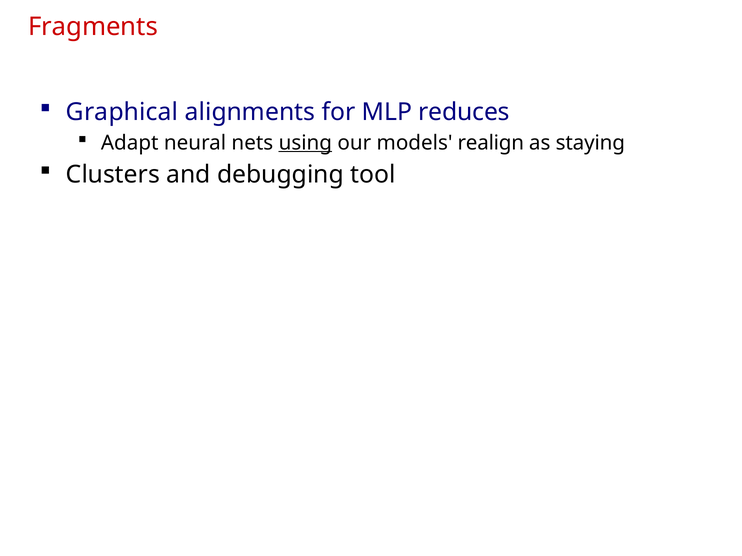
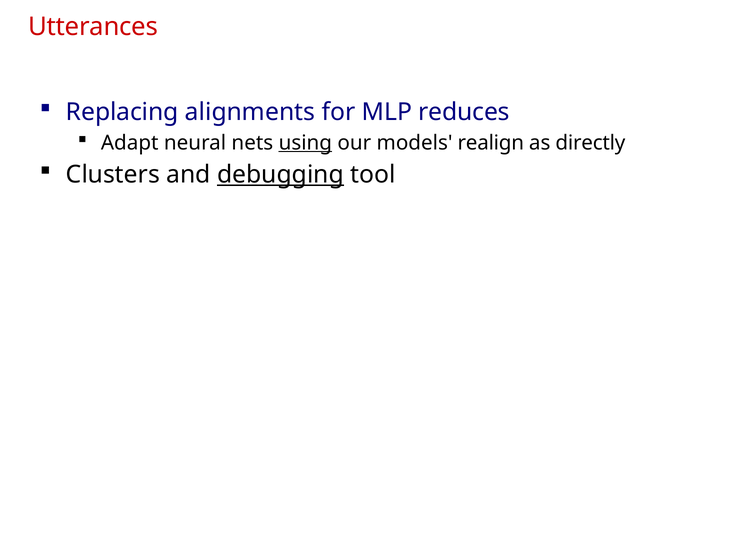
Fragments: Fragments -> Utterances
Graphical: Graphical -> Replacing
staying: staying -> directly
debugging underline: none -> present
